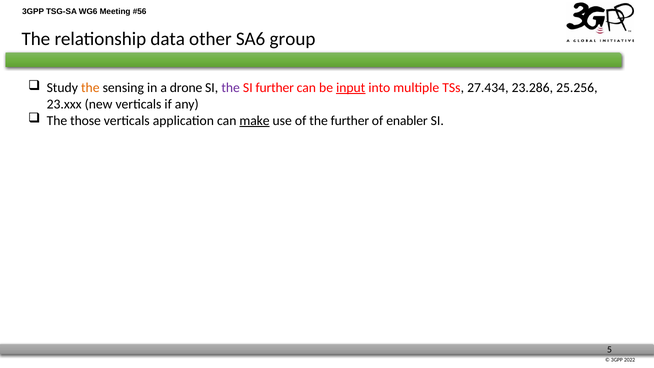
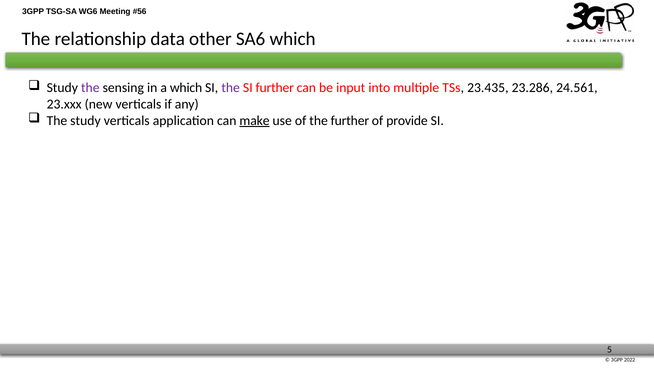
SA6 group: group -> which
the at (90, 88) colour: orange -> purple
a drone: drone -> which
input underline: present -> none
27.434: 27.434 -> 23.435
25.256: 25.256 -> 24.561
The those: those -> study
enabler: enabler -> provide
